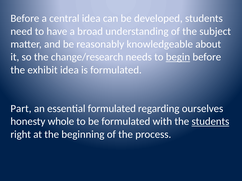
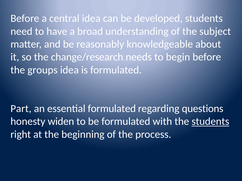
begin underline: present -> none
exhibit: exhibit -> groups
ourselves: ourselves -> questions
whole: whole -> widen
